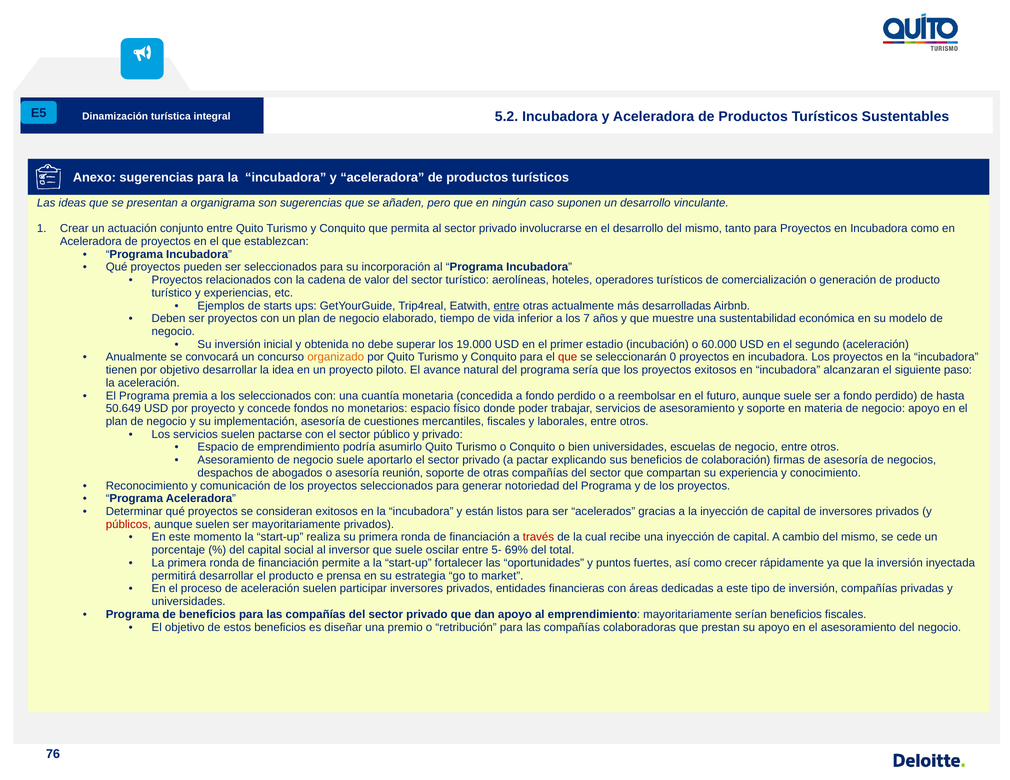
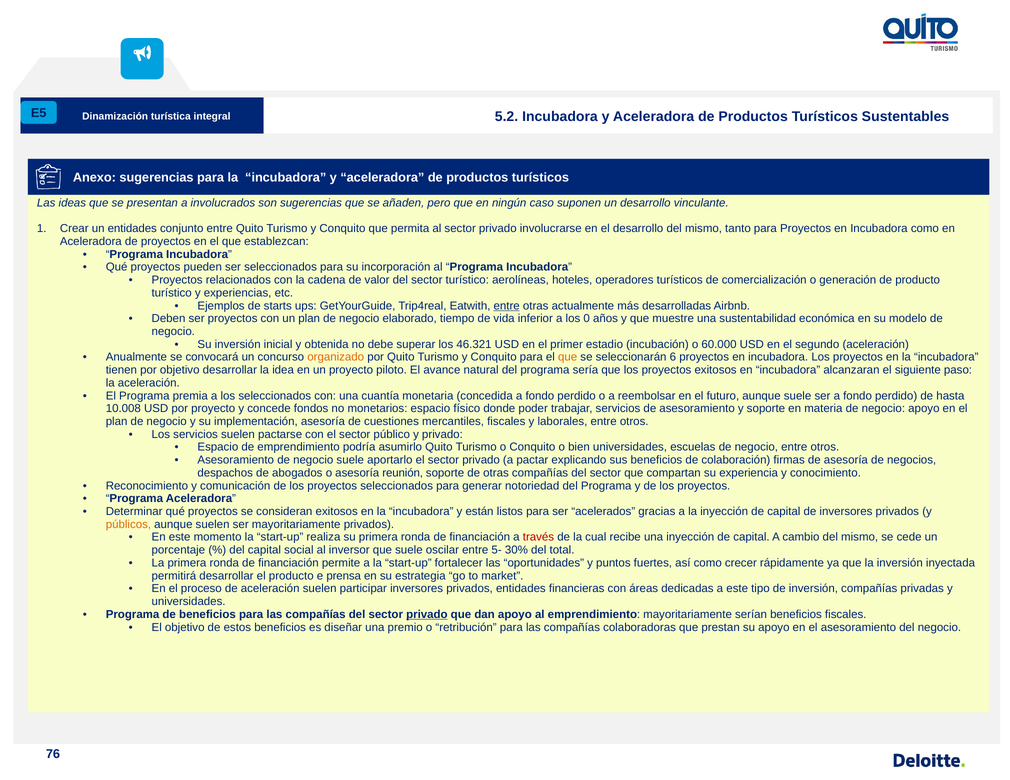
organigrama: organigrama -> involucrados
un actuación: actuación -> entidades
7: 7 -> 0
19.000: 19.000 -> 46.321
que at (568, 357) colour: red -> orange
0: 0 -> 6
50.649: 50.649 -> 10.008
públicos colour: red -> orange
69%: 69% -> 30%
privado at (427, 615) underline: none -> present
